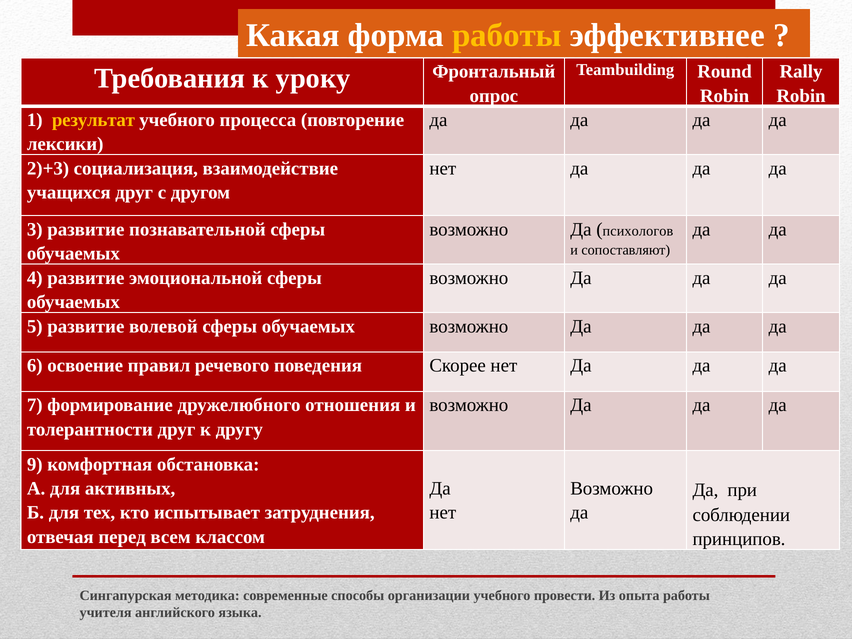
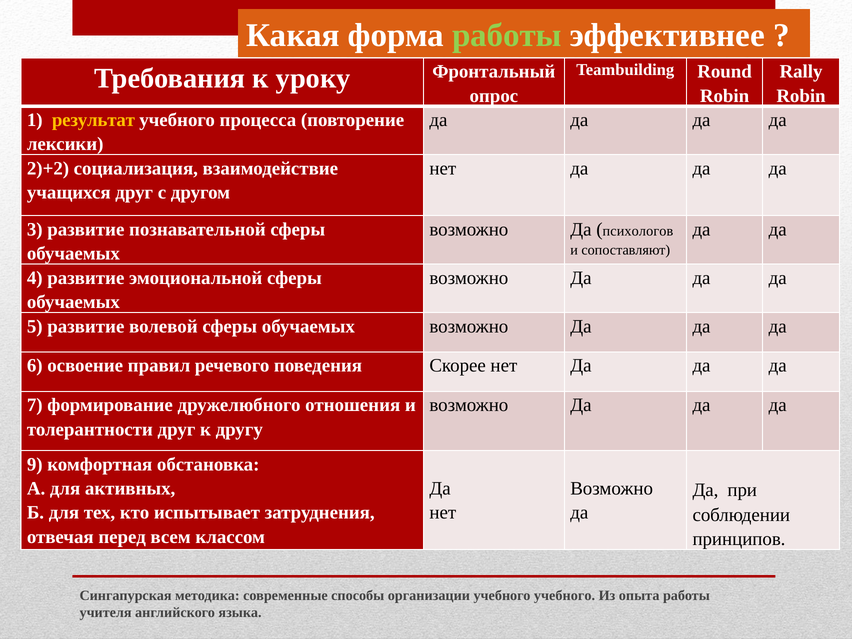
работы at (507, 35) colour: yellow -> light green
2)+3: 2)+3 -> 2)+2
учебного провести: провести -> учебного
